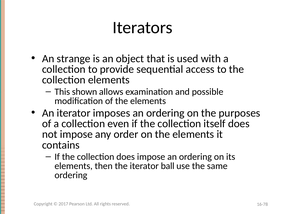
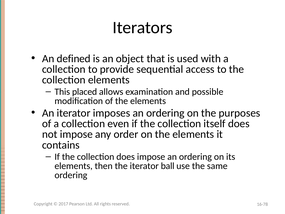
strange: strange -> defined
shown: shown -> placed
